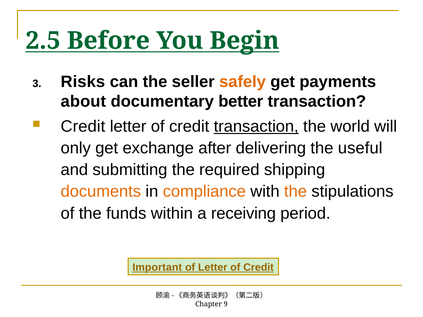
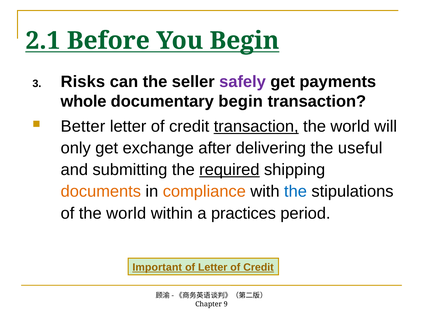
2.5: 2.5 -> 2.1
safely colour: orange -> purple
about: about -> whole
documentary better: better -> begin
Credit at (83, 127): Credit -> Better
required underline: none -> present
the at (296, 192) colour: orange -> blue
of the funds: funds -> world
receiving: receiving -> practices
